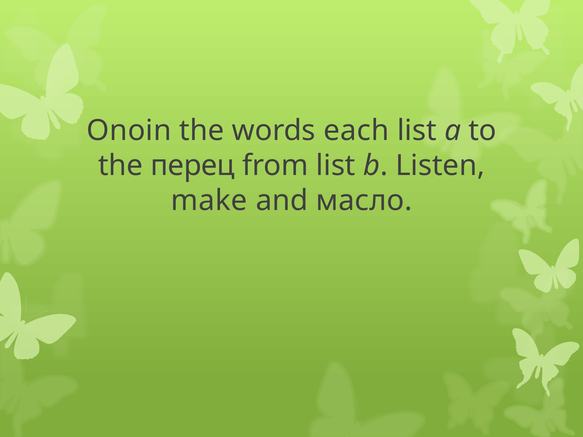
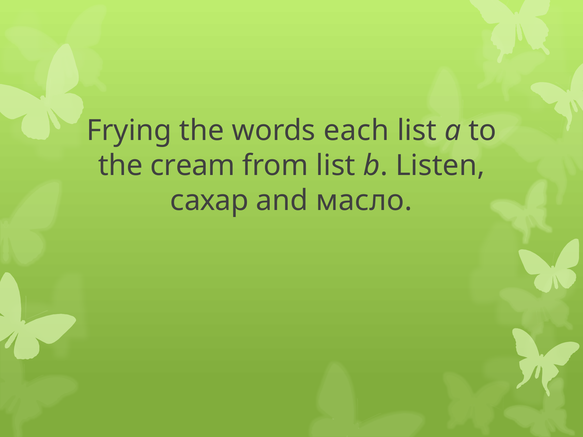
Onoin: Onoin -> Frying
перец: перец -> cream
make: make -> сахар
